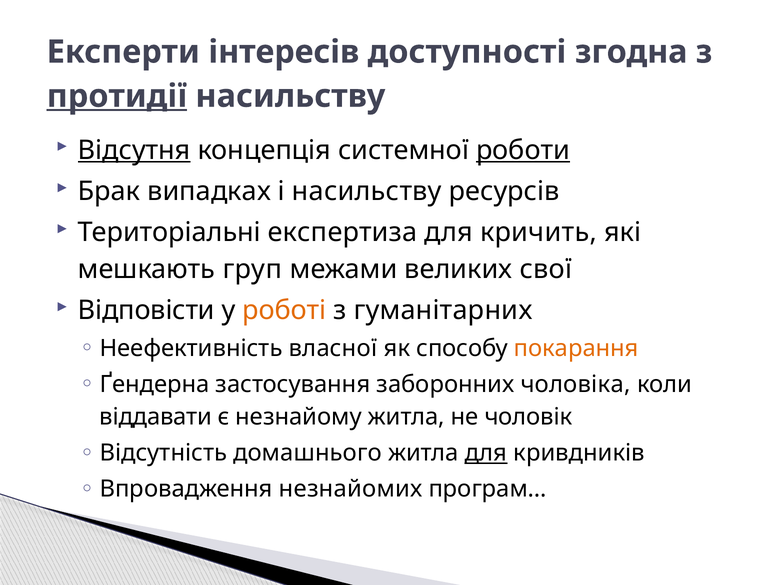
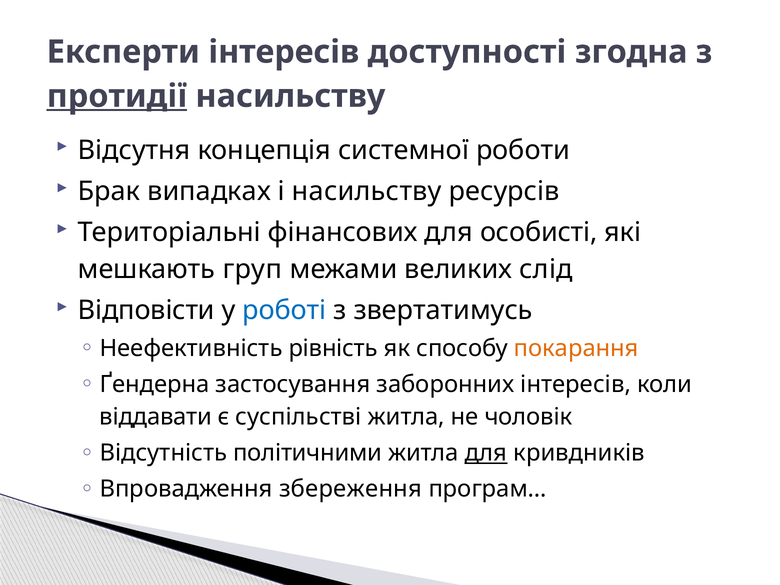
Відсутня underline: present -> none
роботи underline: present -> none
експертиза: експертиза -> фінансових
кричить: кричить -> особисті
свої: свої -> слід
роботі colour: orange -> blue
гуманітарних: гуманітарних -> звертатимусь
власної: власної -> рівність
заборонних чоловіка: чоловіка -> інтересів
незнайому: незнайому -> суспільстві
домашнього: домашнього -> політичними
незнайомих: незнайомих -> збереження
